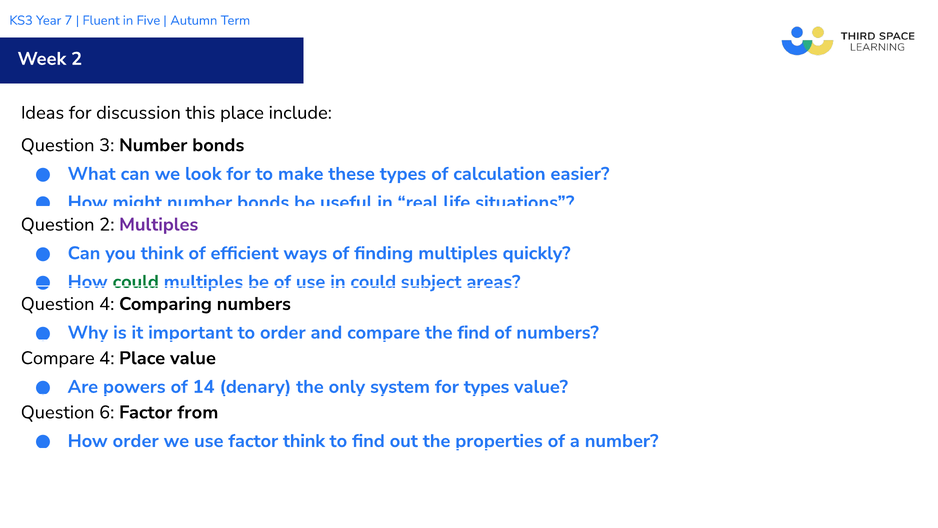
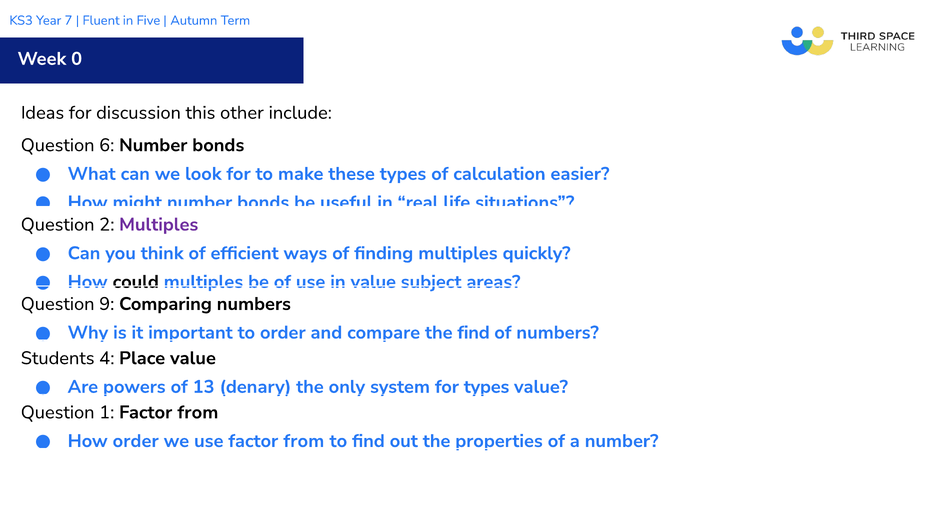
Week 2: 2 -> 0
this place: place -> other
3: 3 -> 6
could at (136, 282) colour: green -> black
in could: could -> value
Question 4: 4 -> 9
Compare at (58, 358): Compare -> Students
14: 14 -> 13
6: 6 -> 1
use factor think: think -> from
